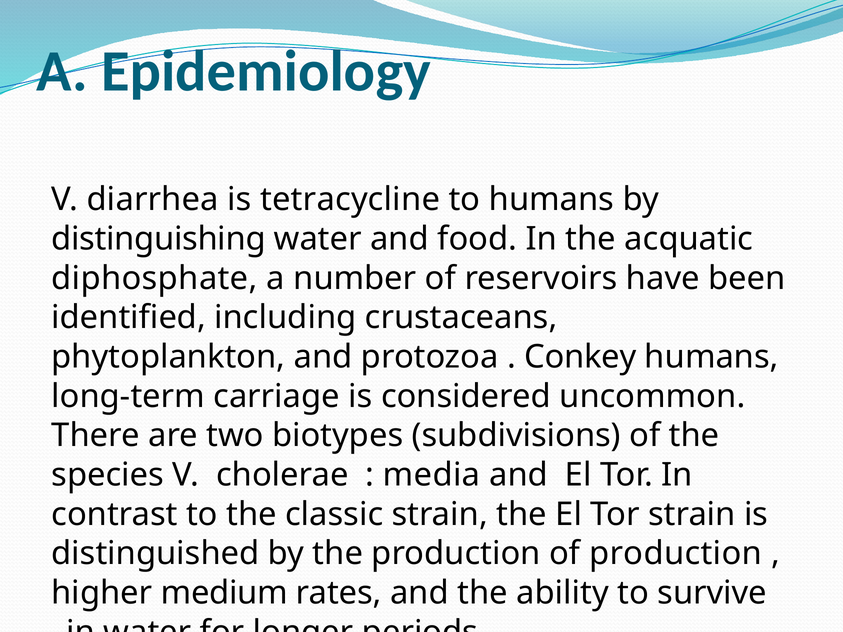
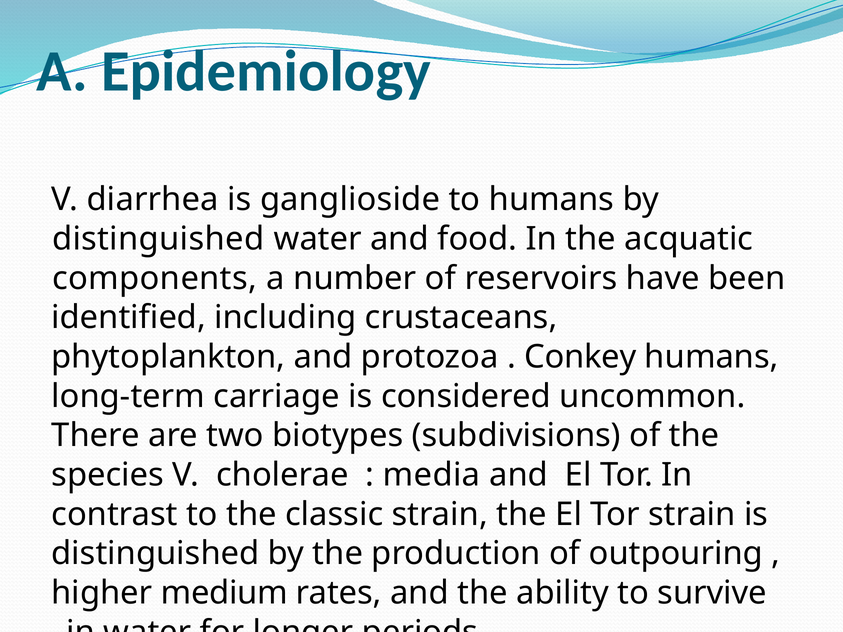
tetracycline: tetracycline -> ganglioside
distinguishing at (159, 239): distinguishing -> distinguished
diphosphate: diphosphate -> components
of production: production -> outpouring
